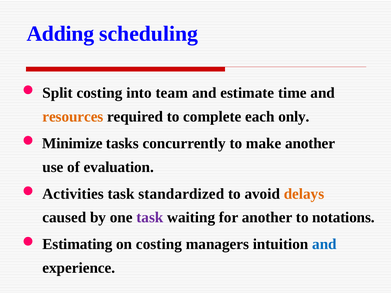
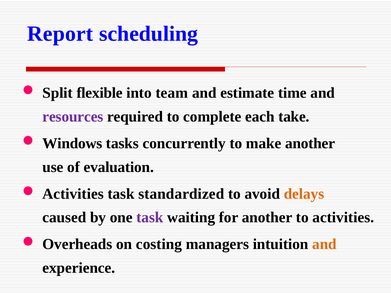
Adding: Adding -> Report
Split costing: costing -> flexible
resources colour: orange -> purple
only: only -> take
Minimize: Minimize -> Windows
to notations: notations -> activities
Estimating: Estimating -> Overheads
and at (324, 244) colour: blue -> orange
